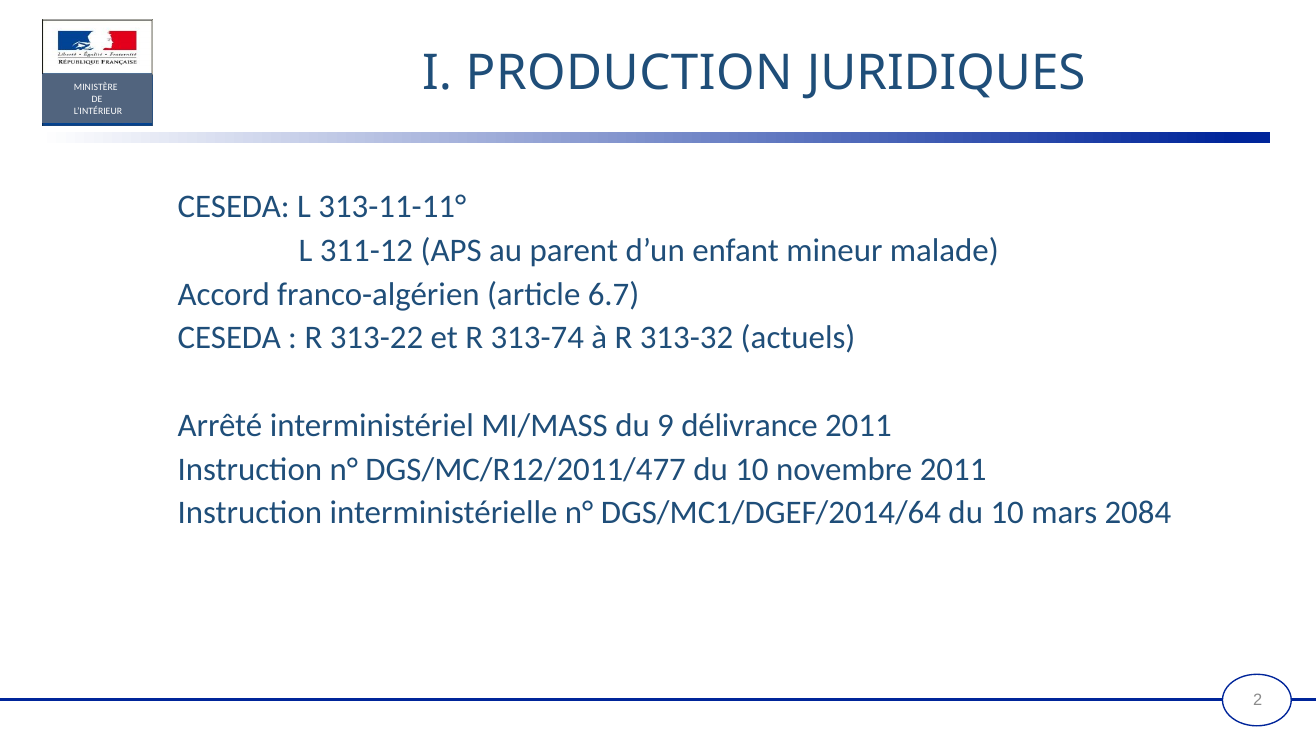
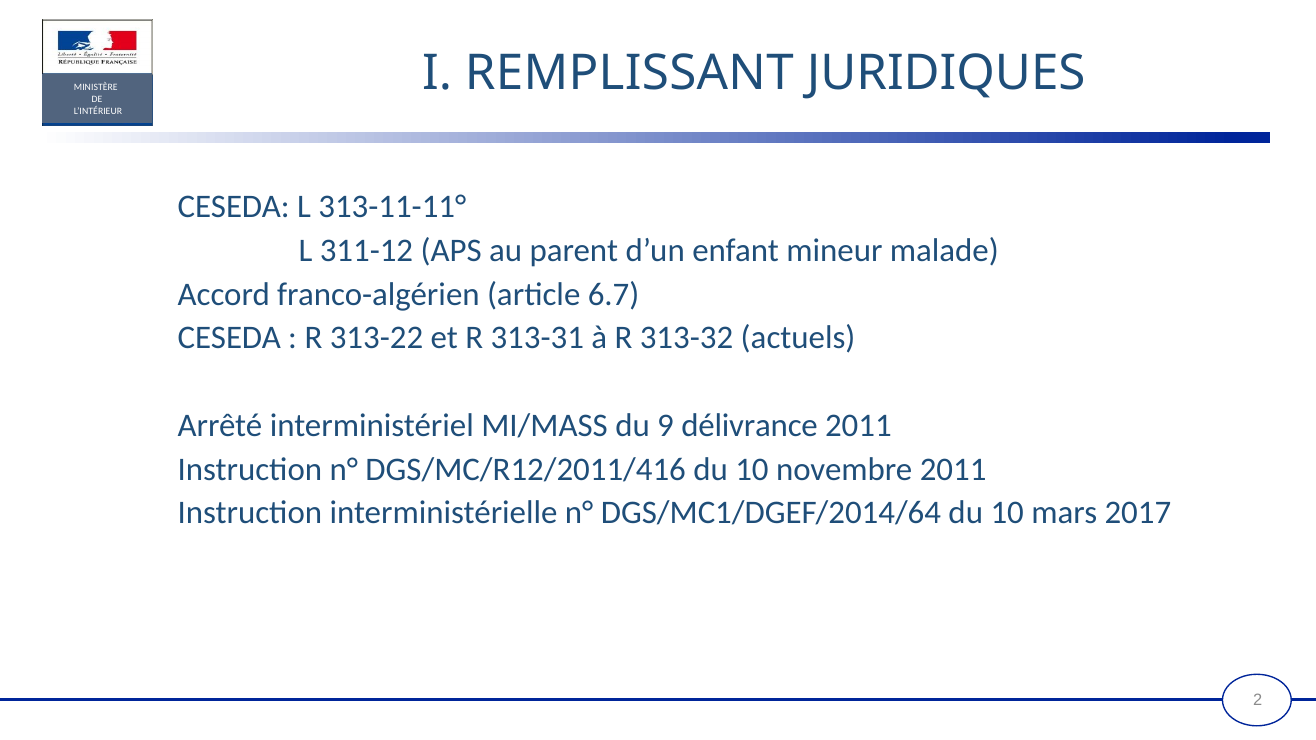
PRODUCTION: PRODUCTION -> REMPLISSANT
313-74: 313-74 -> 313-31
DGS/MC/R12/2011/477: DGS/MC/R12/2011/477 -> DGS/MC/R12/2011/416
2084: 2084 -> 2017
